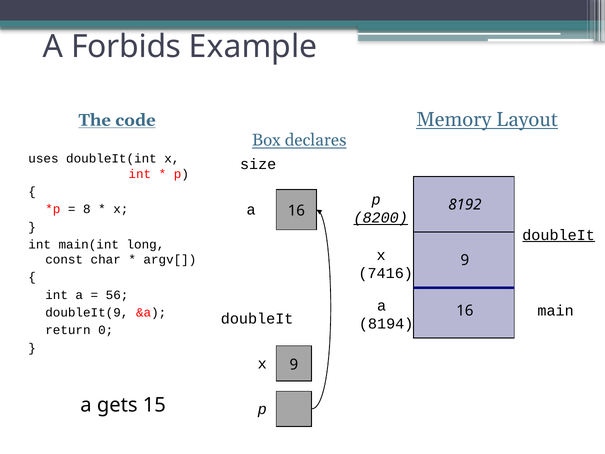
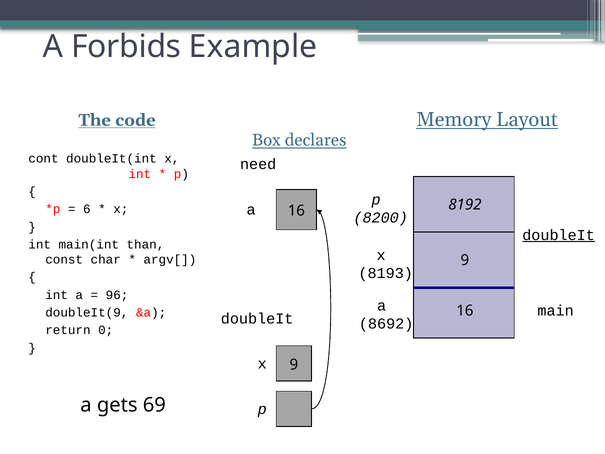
uses: uses -> cont
size: size -> need
8: 8 -> 6
8200 underline: present -> none
long: long -> than
7416: 7416 -> 8193
56: 56 -> 96
8194: 8194 -> 8692
15: 15 -> 69
